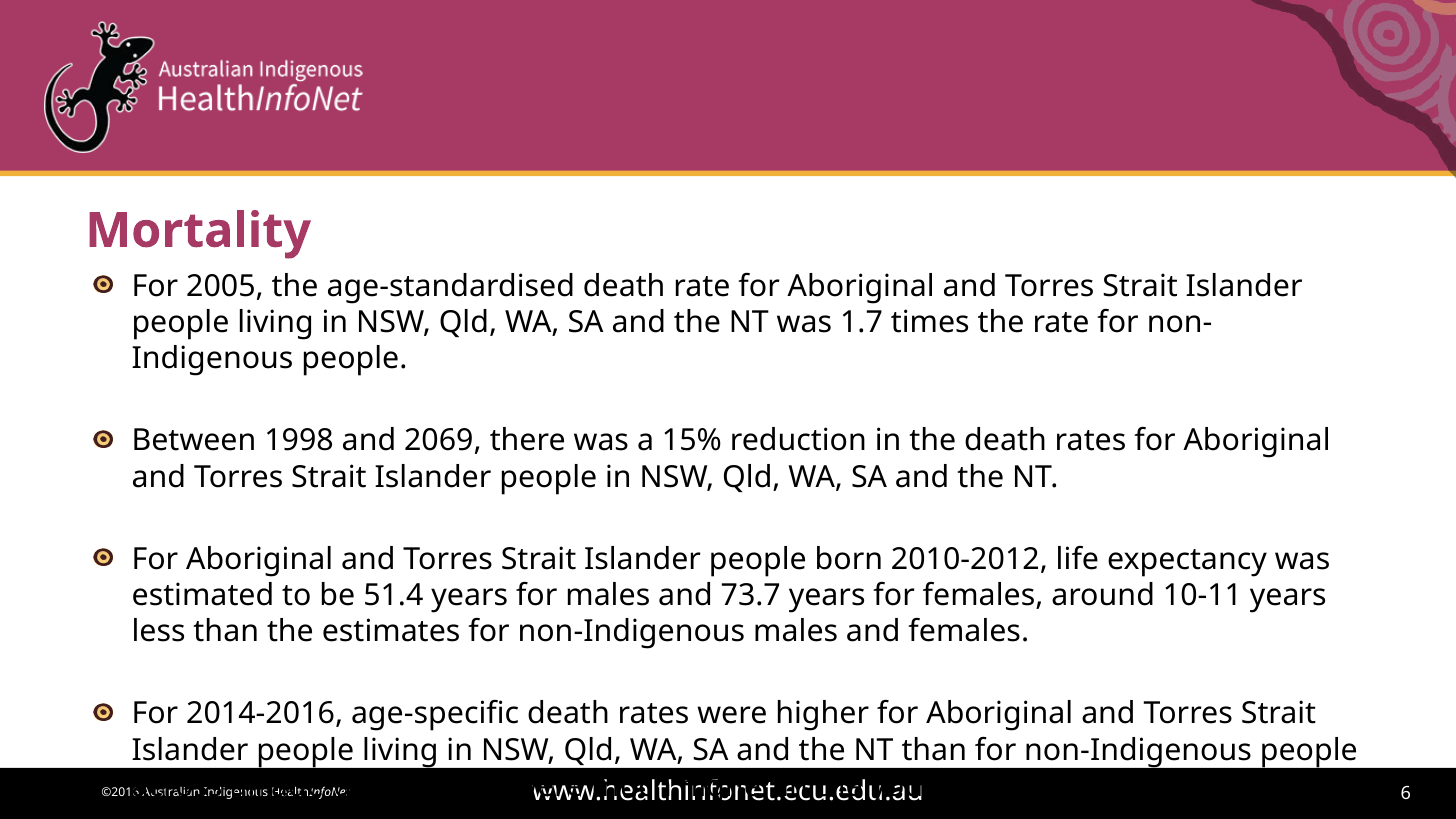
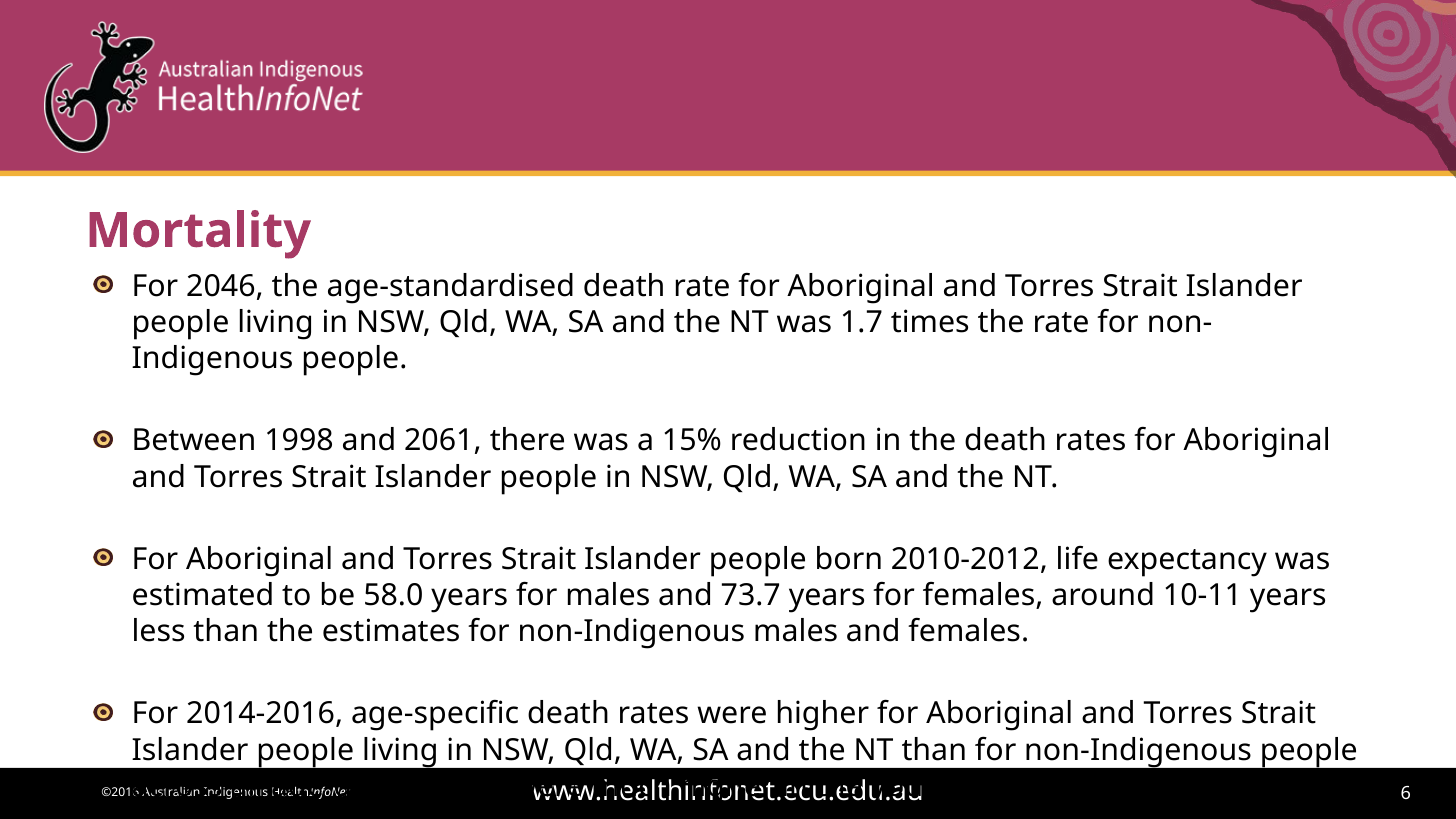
2005: 2005 -> 2046
2069: 2069 -> 2061
51.4: 51.4 -> 58.0
